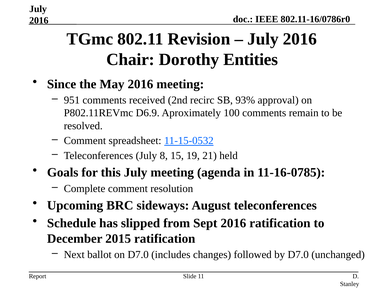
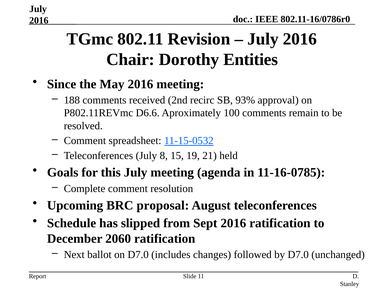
951: 951 -> 188
D6.9: D6.9 -> D6.6
sideways: sideways -> proposal
2015: 2015 -> 2060
